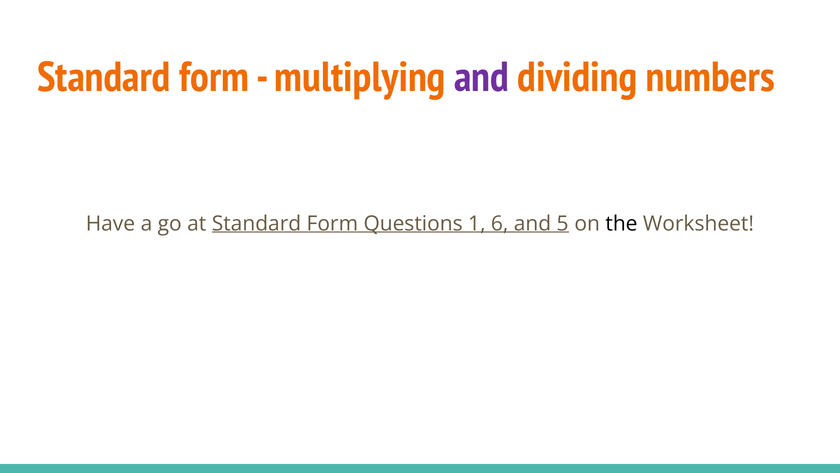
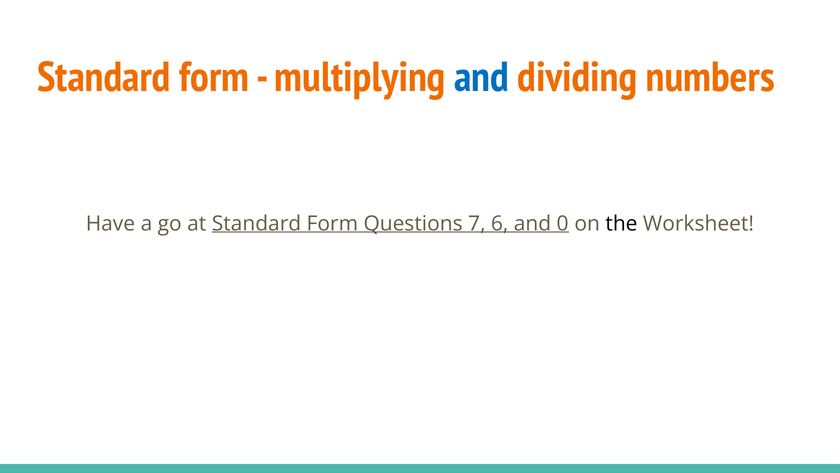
and at (481, 77) colour: purple -> blue
1: 1 -> 7
5: 5 -> 0
